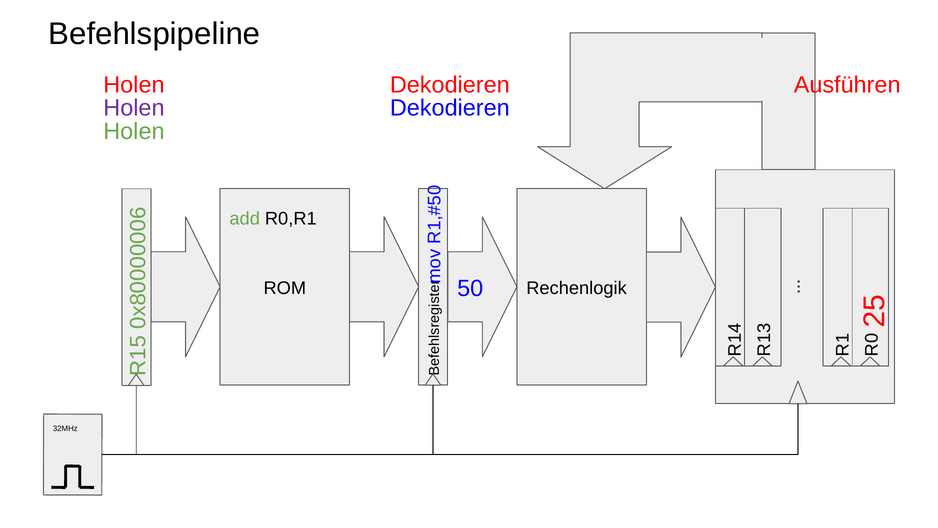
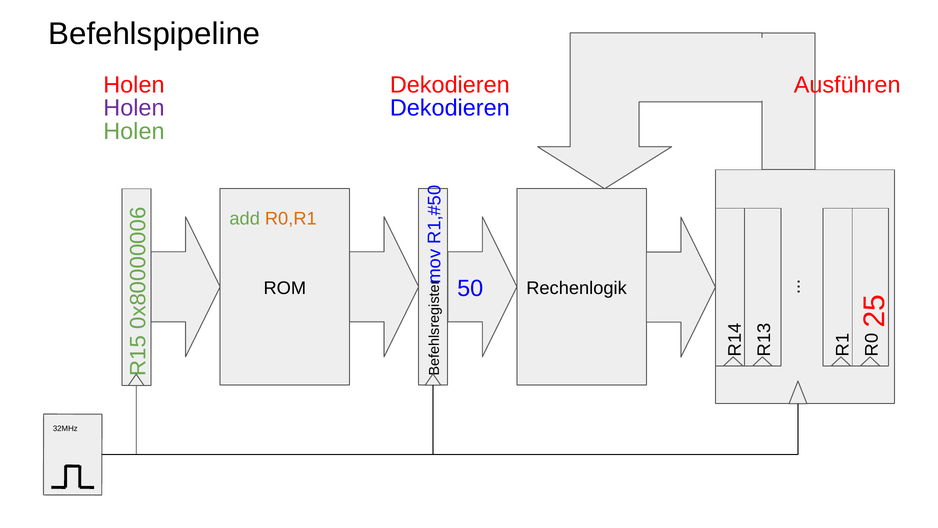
R0,R1 colour: black -> orange
